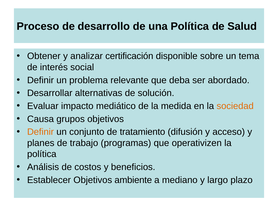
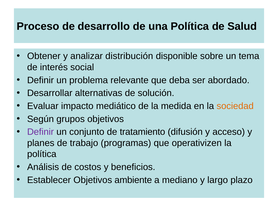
certificación: certificación -> distribución
Causa: Causa -> Según
Definir at (40, 132) colour: orange -> purple
